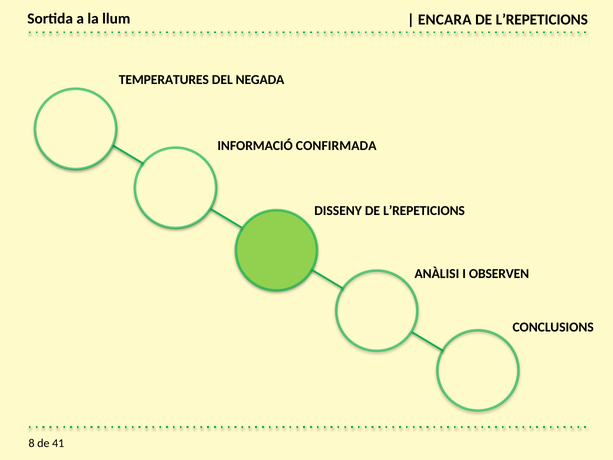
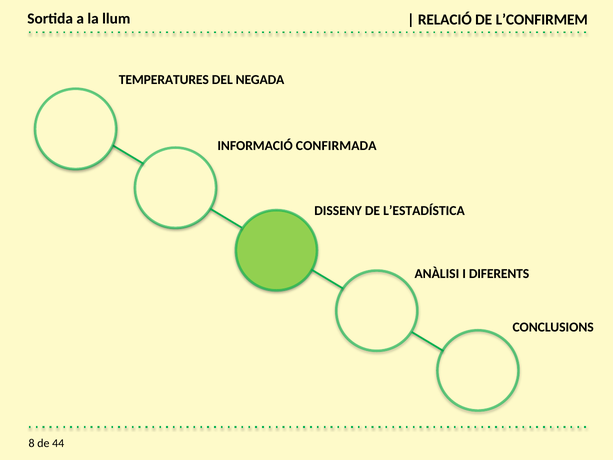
ENCARA: ENCARA -> RELACIÓ
L’REPETICIONS at (542, 20): L’REPETICIONS -> L’CONFIRMEM
DISSENY DE L’REPETICIONS: L’REPETICIONS -> L’ESTADÍSTICA
OBSERVEN: OBSERVEN -> DIFERENTS
41: 41 -> 44
